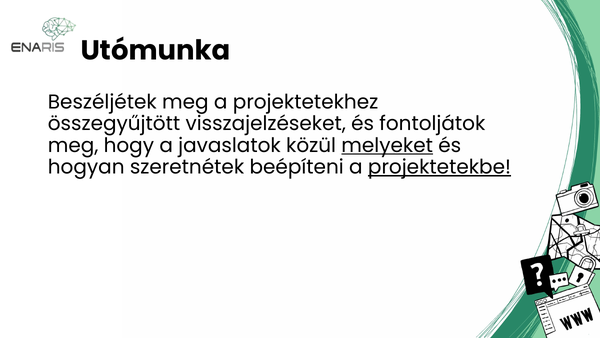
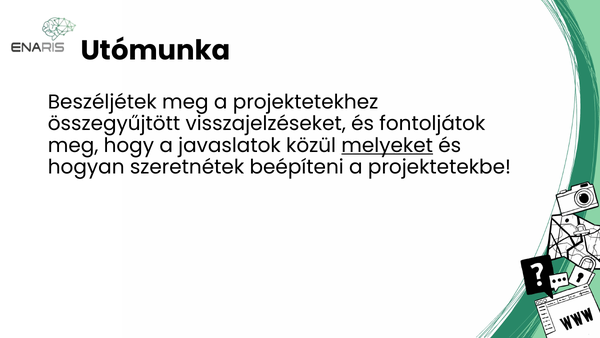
projektetekbe underline: present -> none
